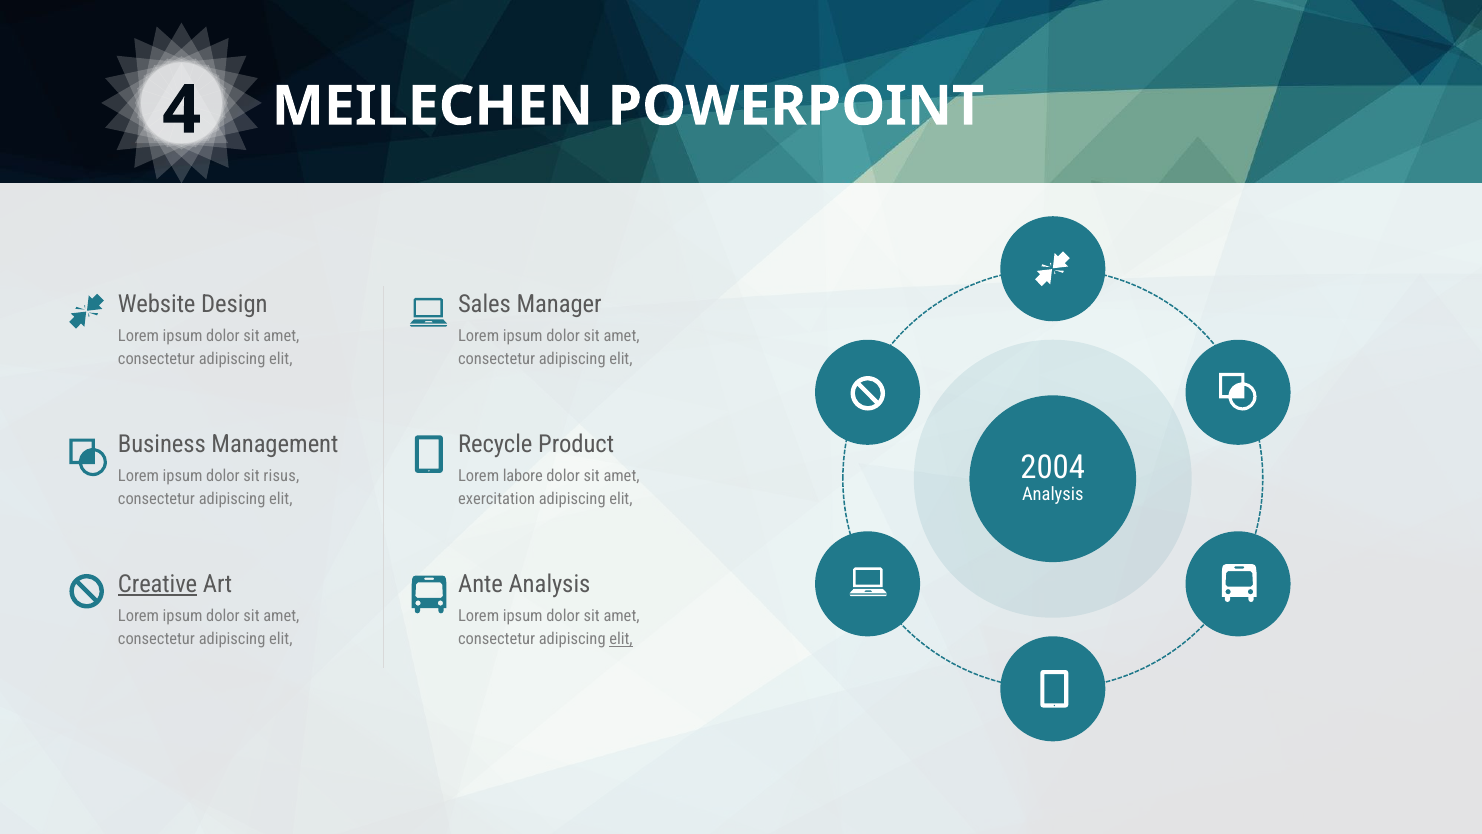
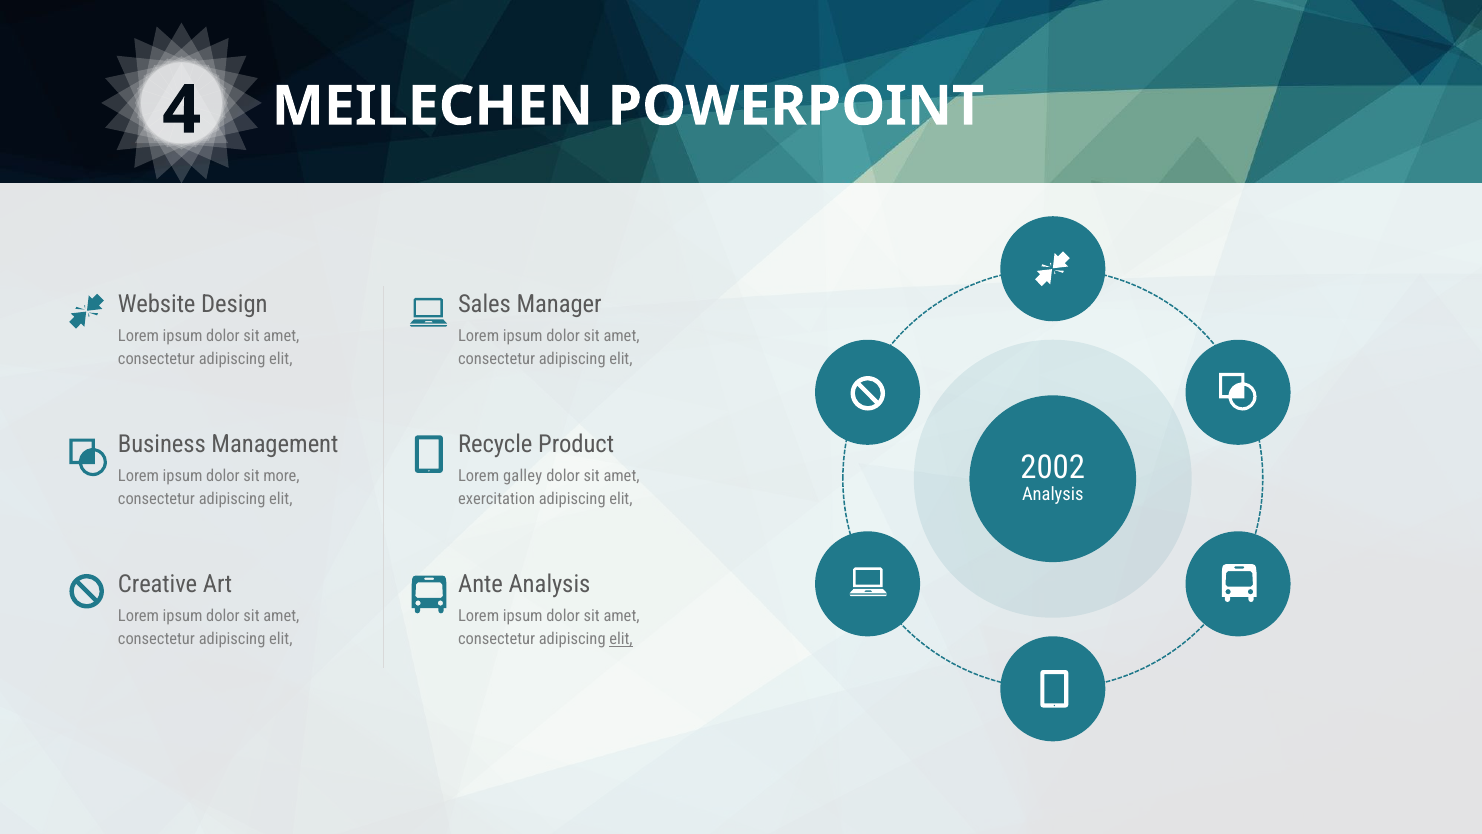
2004: 2004 -> 2002
risus: risus -> more
labore: labore -> galley
Creative underline: present -> none
